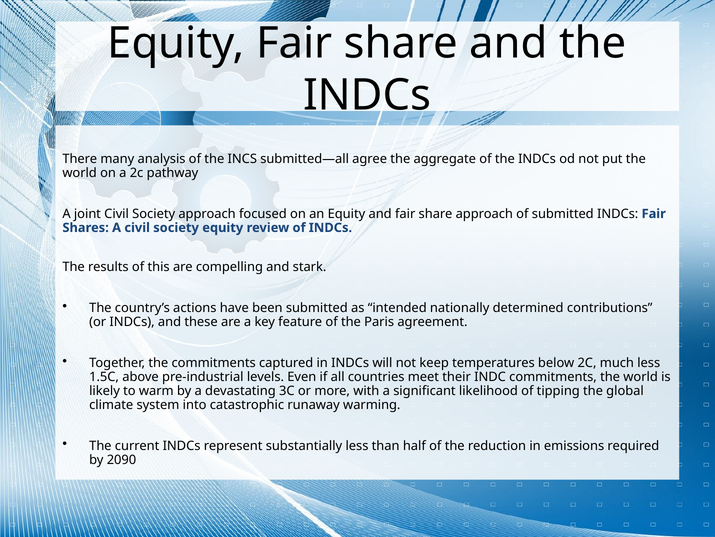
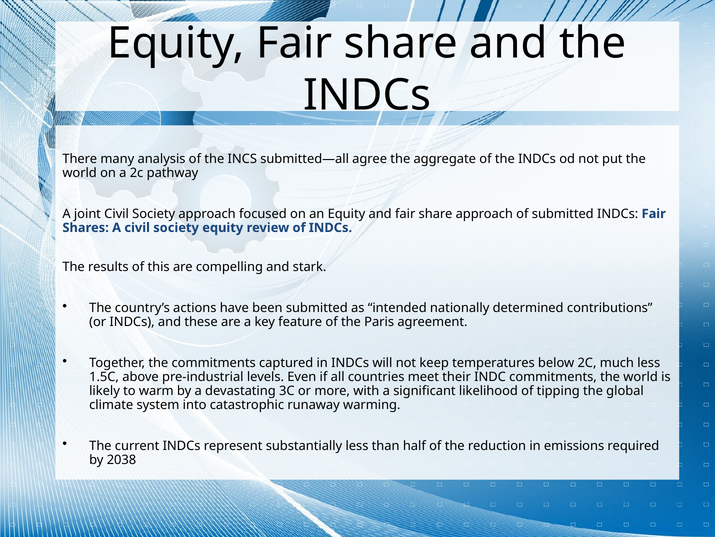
2090: 2090 -> 2038
